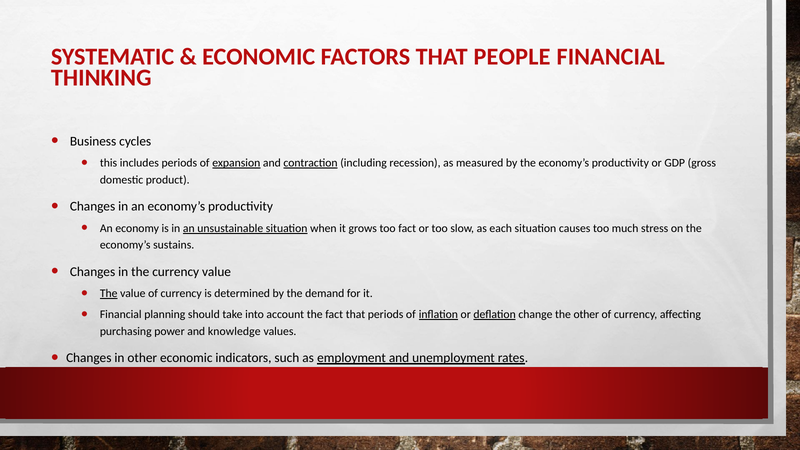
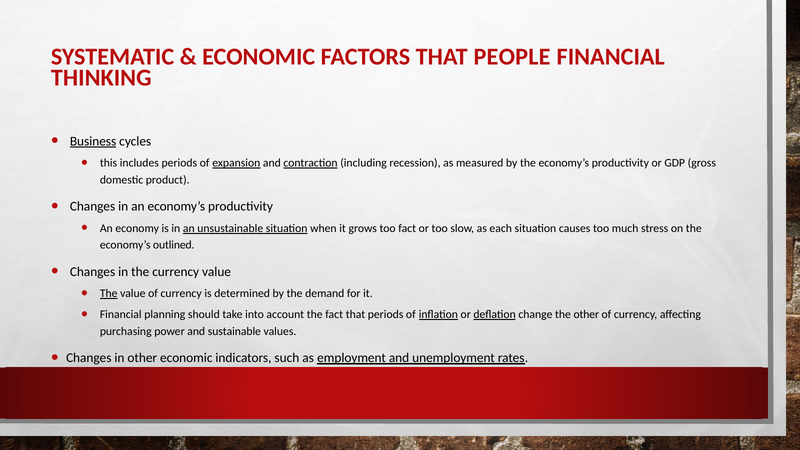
Business underline: none -> present
sustains: sustains -> outlined
knowledge: knowledge -> sustainable
